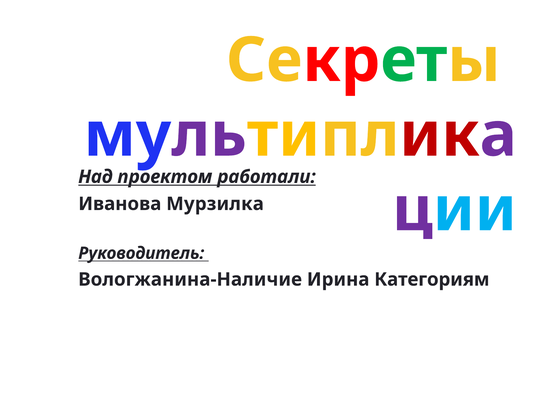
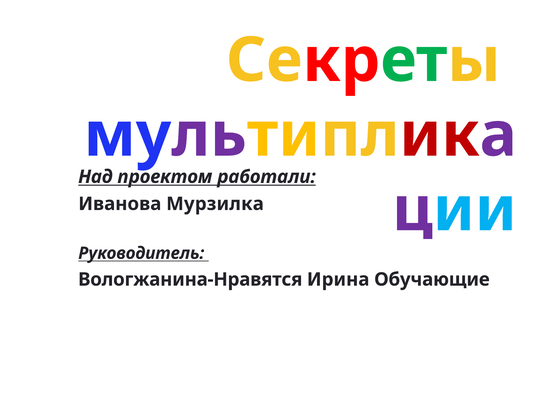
Вологжанина-Наличие: Вологжанина-Наличие -> Вологжанина-Нравятся
Категориям: Категориям -> Обучающие
